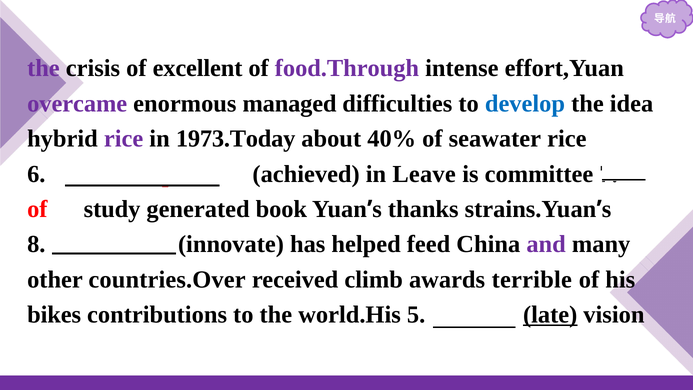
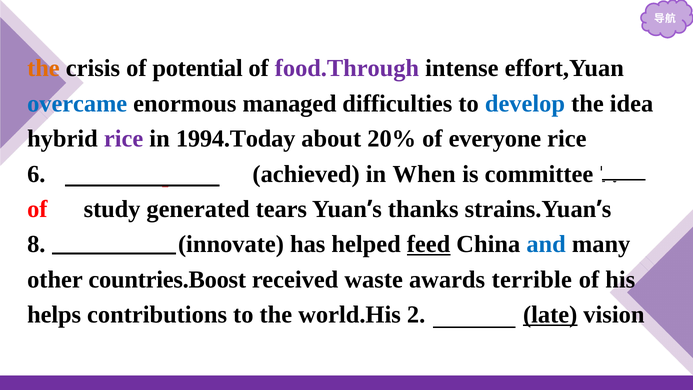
the at (43, 68) colour: purple -> orange
excellent: excellent -> potential
overcame colour: purple -> blue
1973.Today: 1973.Today -> 1994.Today
40%: 40% -> 20%
seawater: seawater -> everyone
Leave: Leave -> When
book: book -> tears
feed underline: none -> present
and colour: purple -> blue
countries.Over: countries.Over -> countries.Boost
climb: climb -> waste
bikes: bikes -> helps
5: 5 -> 2
